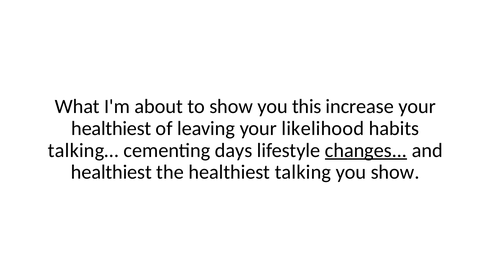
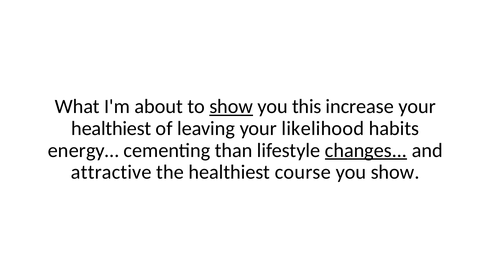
show at (231, 107) underline: none -> present
talking…: talking… -> energy…
days: days -> than
healthiest at (111, 172): healthiest -> attractive
talking: talking -> course
